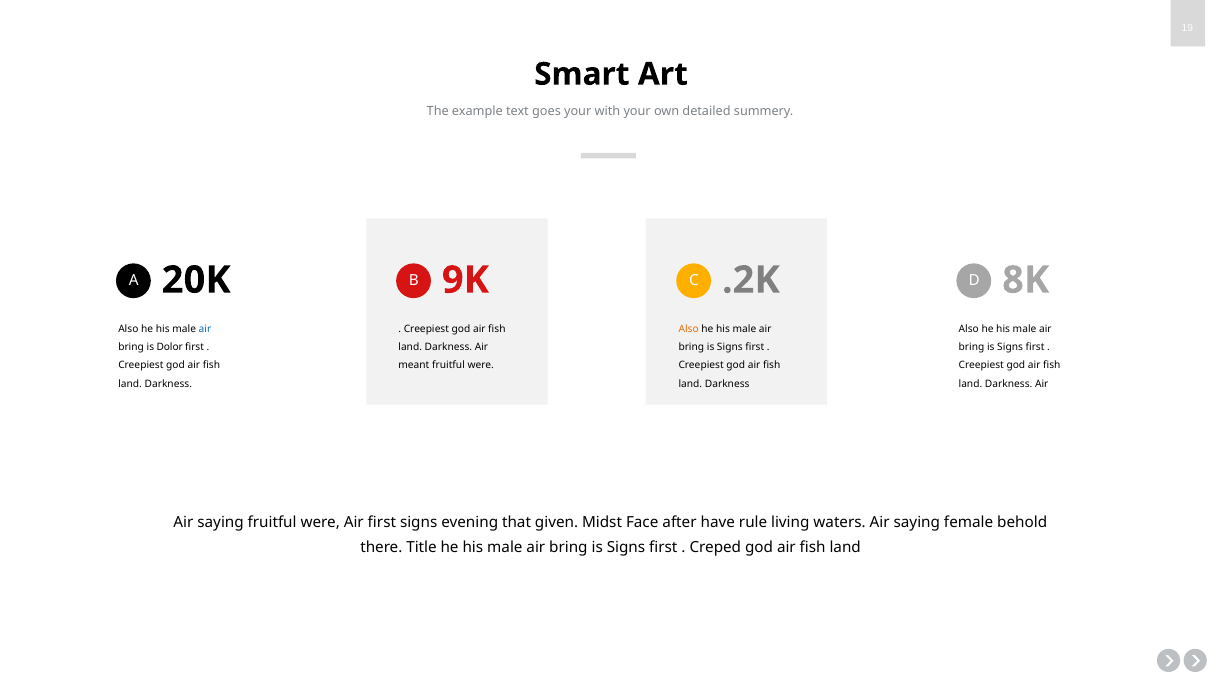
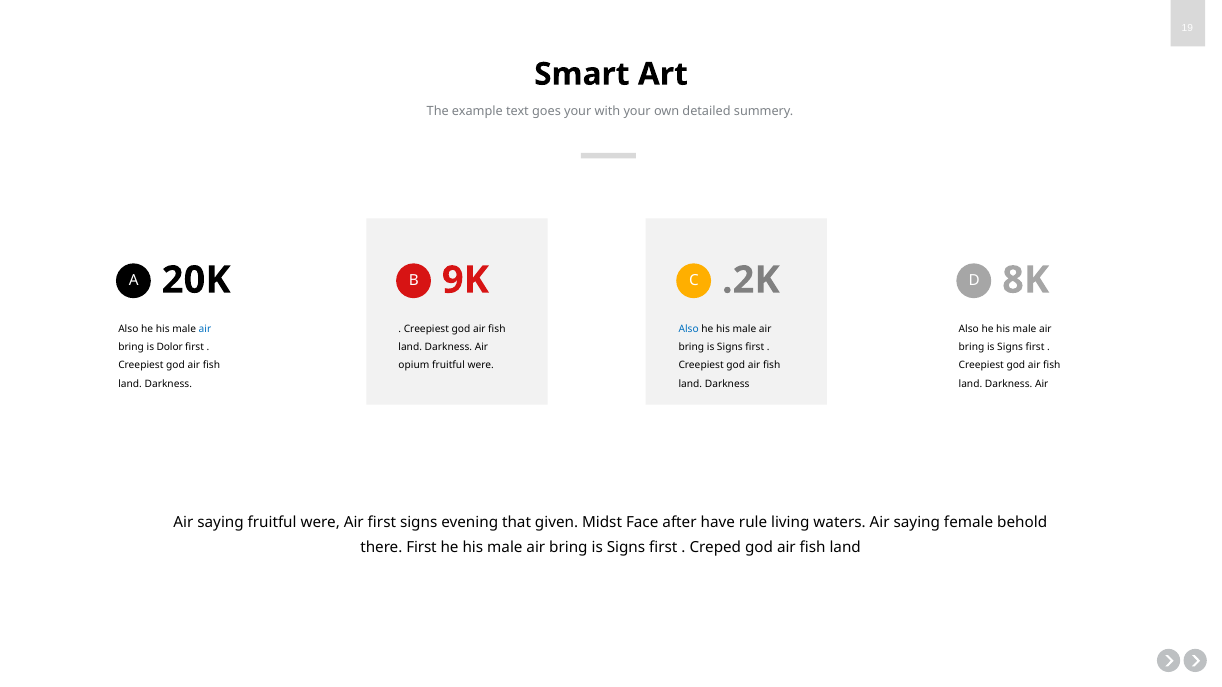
Also at (689, 329) colour: orange -> blue
meant: meant -> opium
there Title: Title -> First
